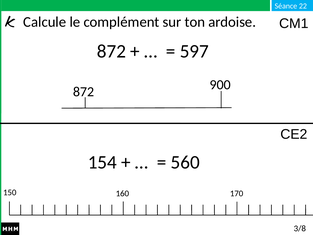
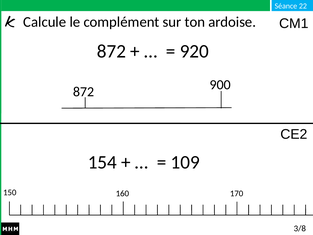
597: 597 -> 920
560: 560 -> 109
